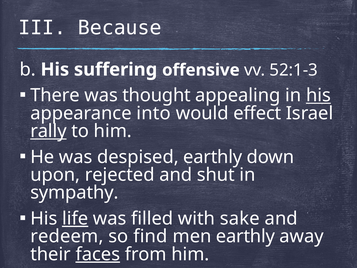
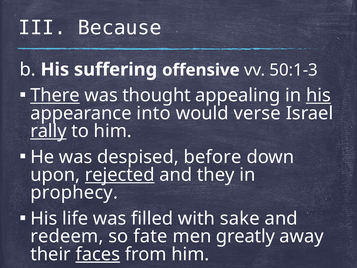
52:1-3: 52:1-3 -> 50:1-3
There underline: none -> present
effect: effect -> verse
despised earthly: earthly -> before
rejected underline: none -> present
shut: shut -> they
sympathy: sympathy -> prophecy
life underline: present -> none
find: find -> fate
men earthly: earthly -> greatly
